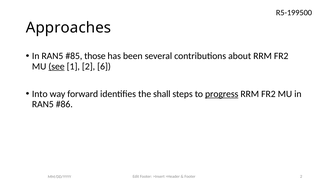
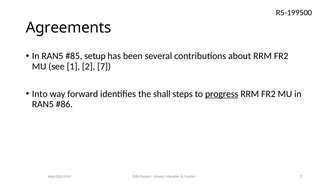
Approaches: Approaches -> Agreements
those: those -> setup
see underline: present -> none
6: 6 -> 7
